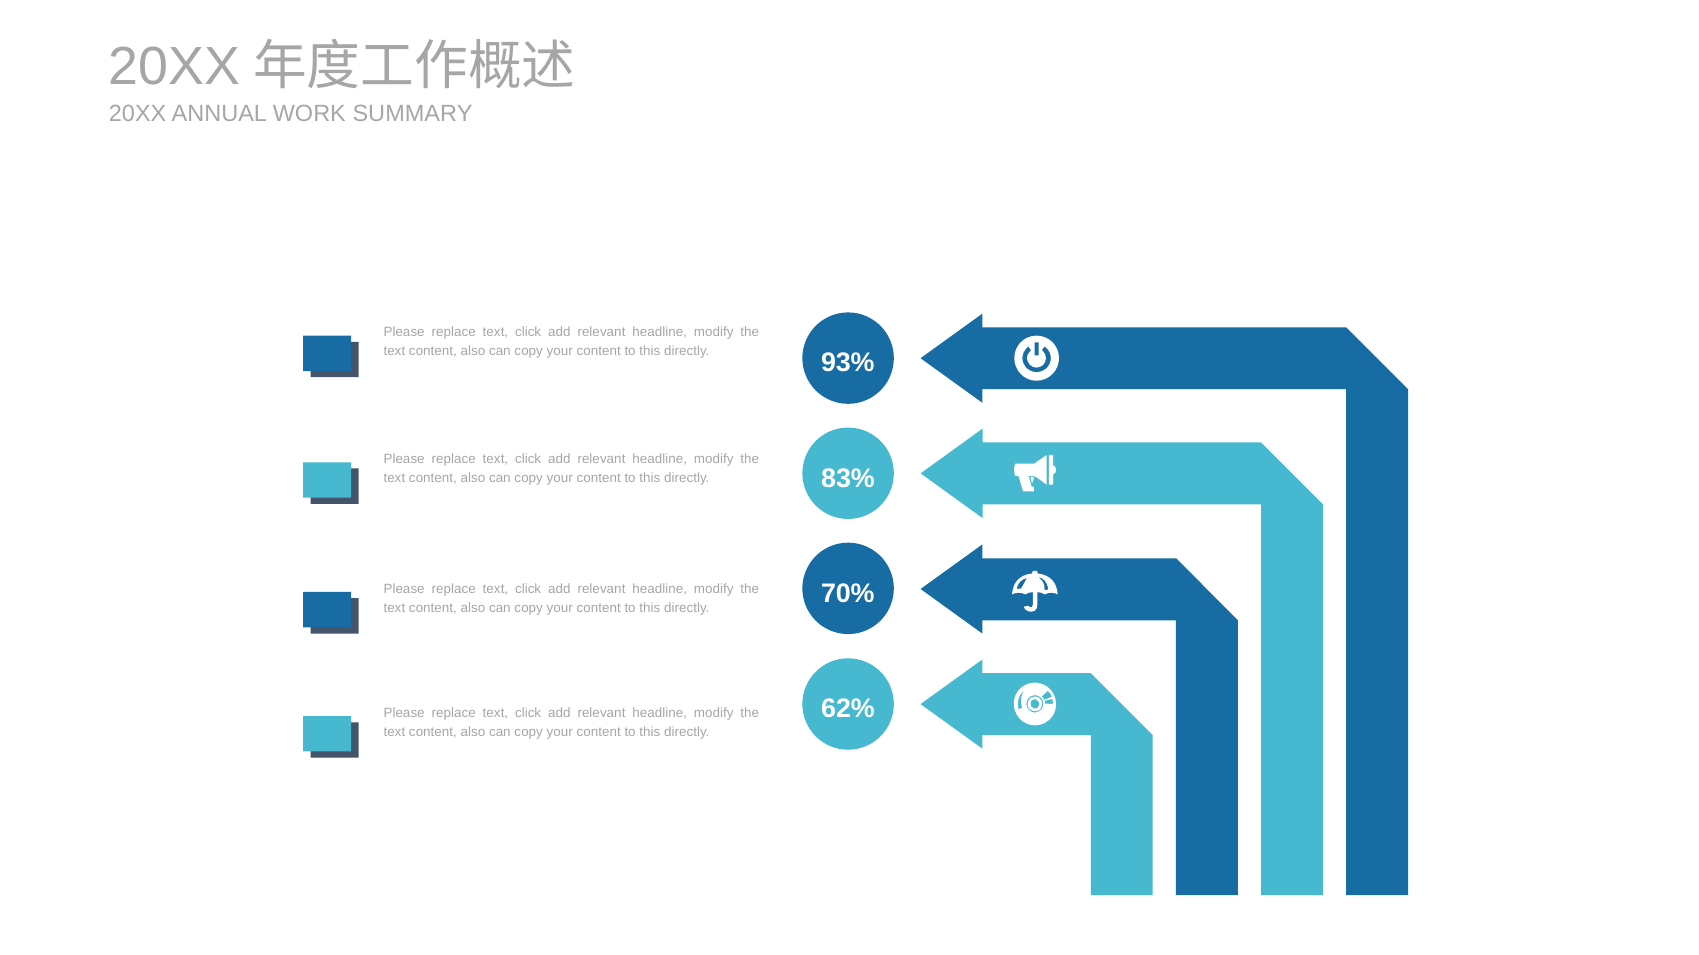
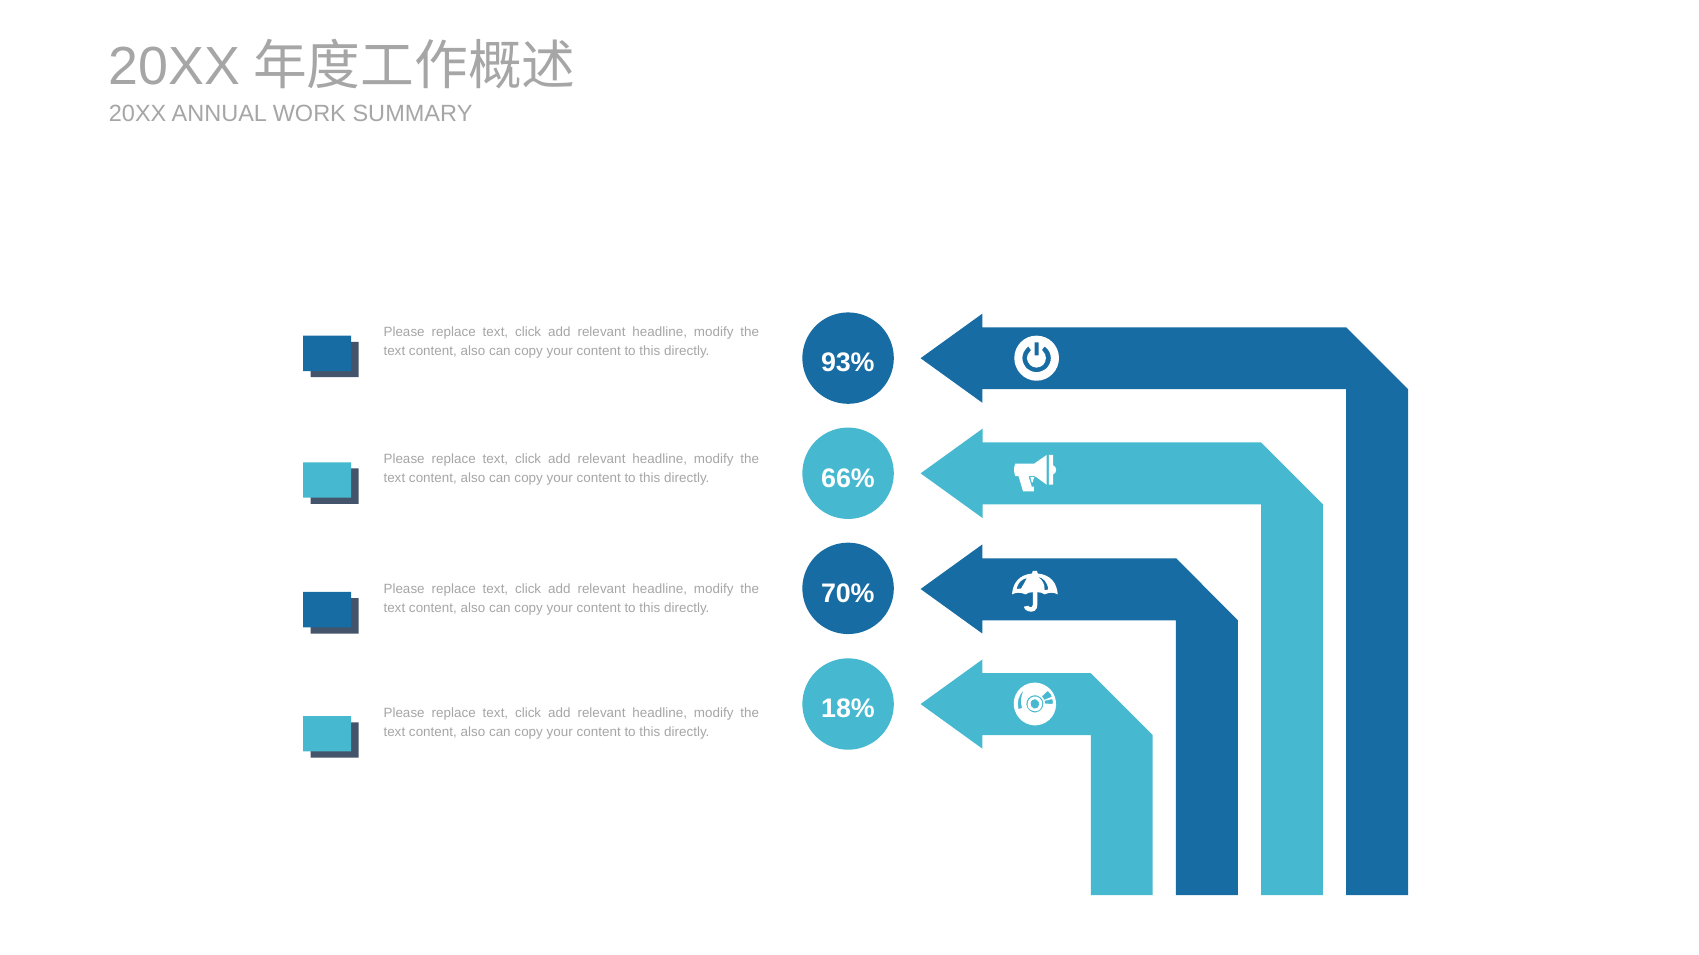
83%: 83% -> 66%
62%: 62% -> 18%
